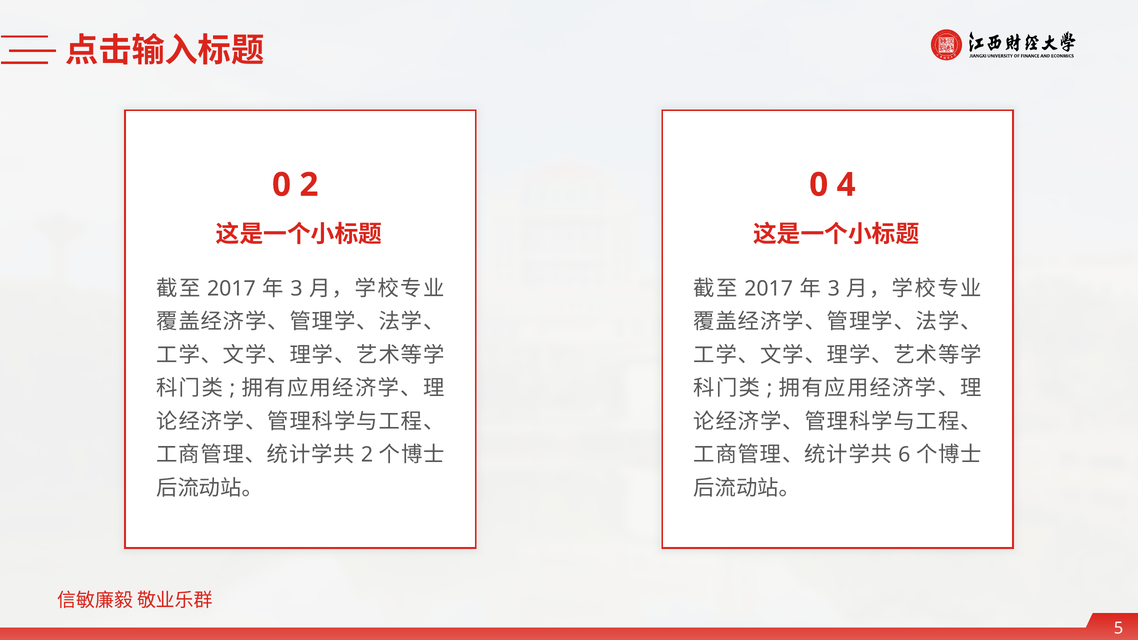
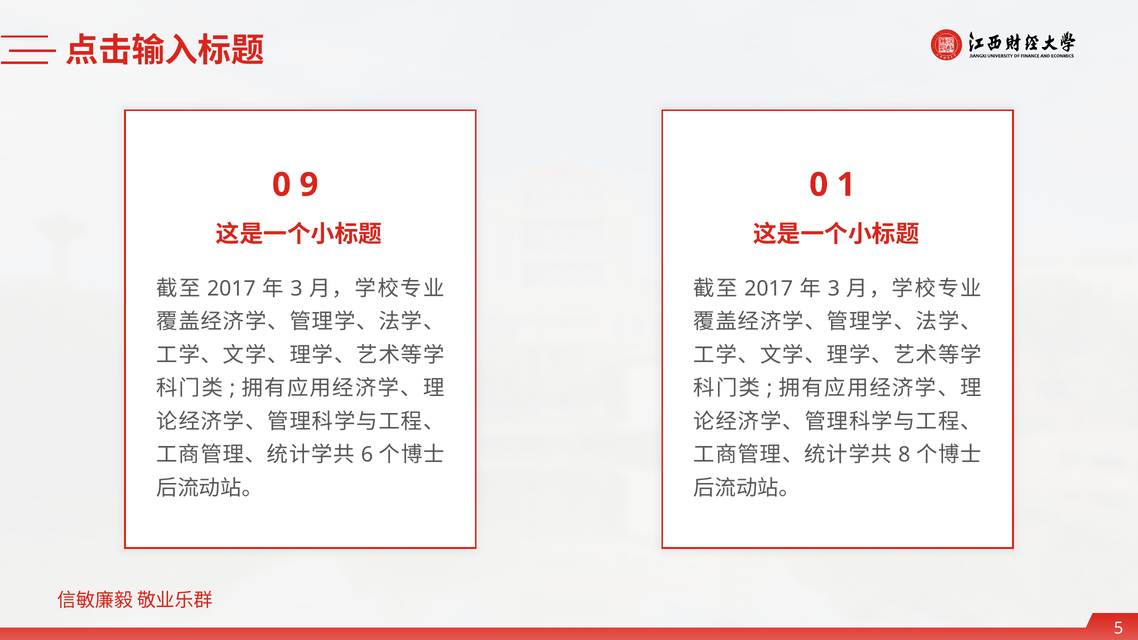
0 2: 2 -> 9
4: 4 -> 1
2 at (367, 455): 2 -> 6
6: 6 -> 8
